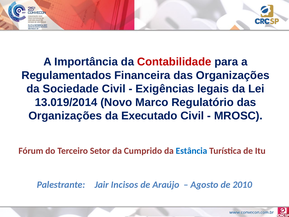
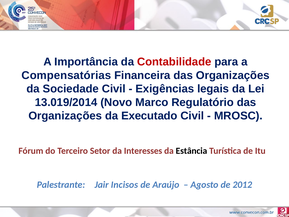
Regulamentados: Regulamentados -> Compensatórias
Cumprido: Cumprido -> Interesses
Estância colour: blue -> black
2010: 2010 -> 2012
